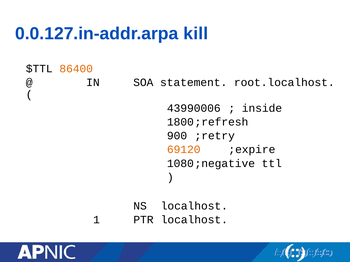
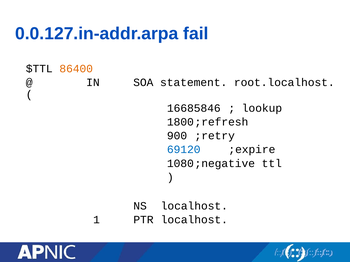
kill: kill -> fail
43990006: 43990006 -> 16685846
inside: inside -> lookup
69120 colour: orange -> blue
